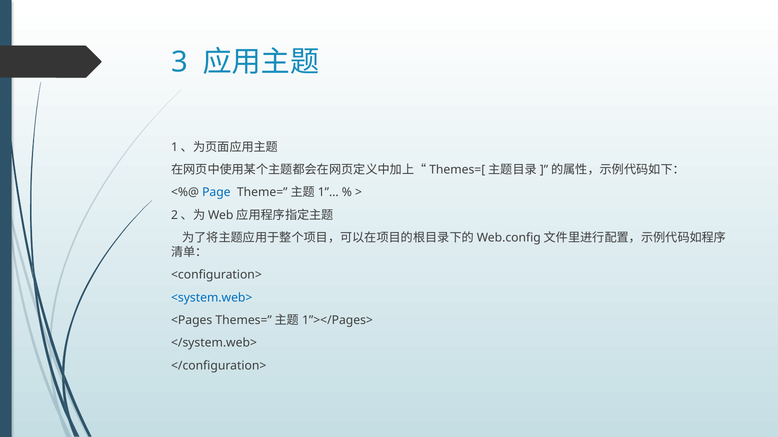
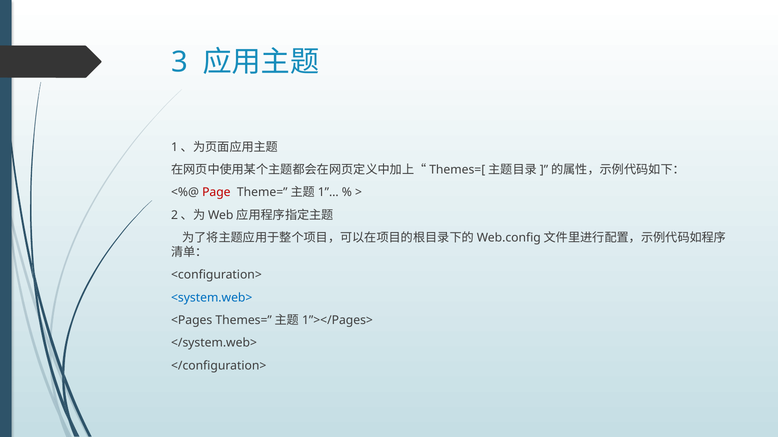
Page colour: blue -> red
